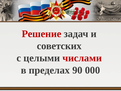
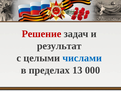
советских: советских -> результат
числами colour: red -> blue
90: 90 -> 13
